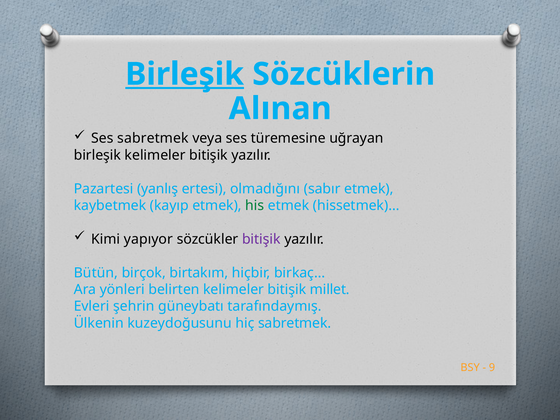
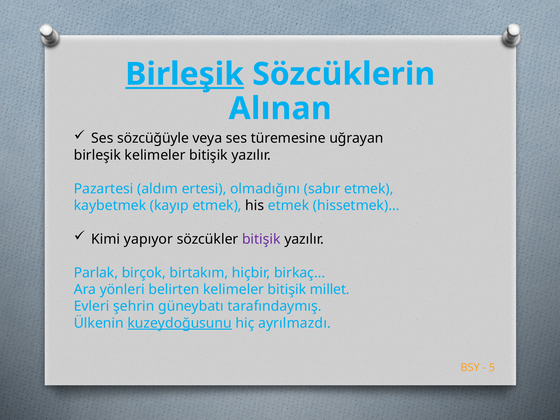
Ses sabretmek: sabretmek -> sözcüğüyle
yanlış: yanlış -> aldım
his colour: green -> black
Bütün: Bütün -> Parlak
kuzeydoğusunu underline: none -> present
hiç sabretmek: sabretmek -> ayrılmazdı
9: 9 -> 5
